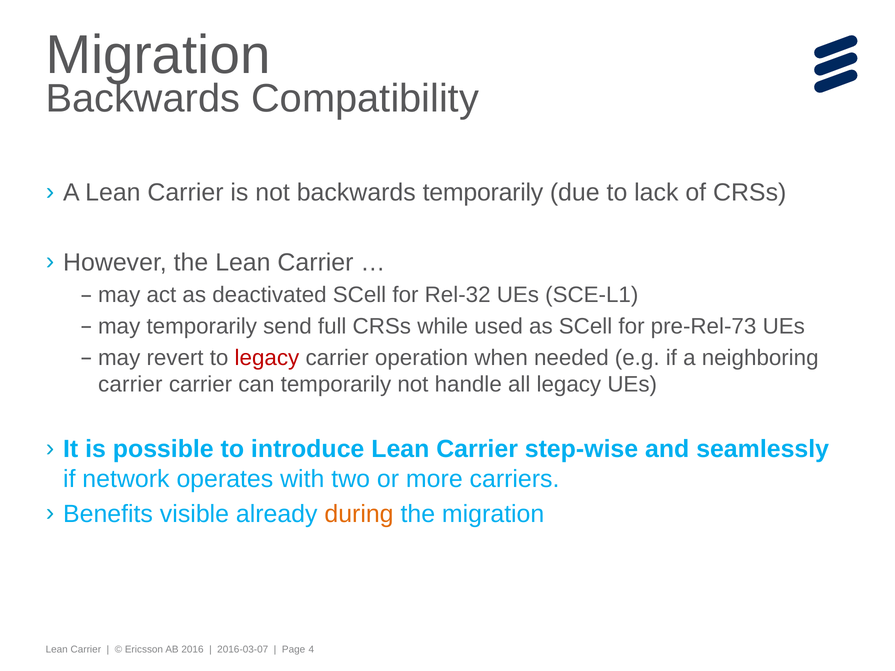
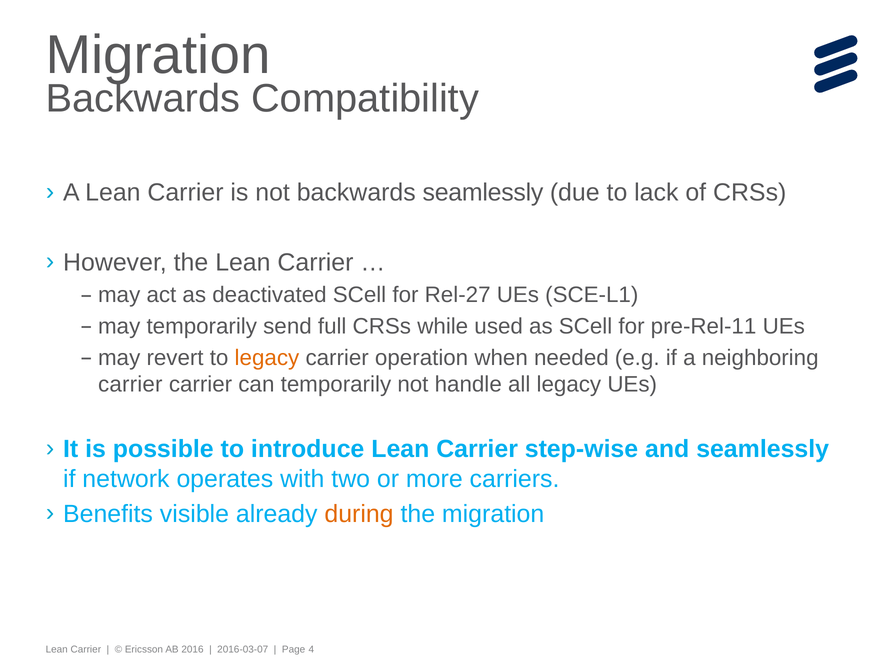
backwards temporarily: temporarily -> seamlessly
Rel-32: Rel-32 -> Rel-27
pre-Rel-73: pre-Rel-73 -> pre-Rel-11
legacy at (267, 358) colour: red -> orange
